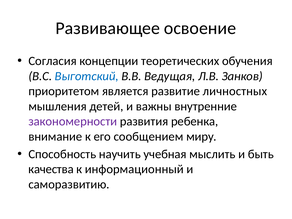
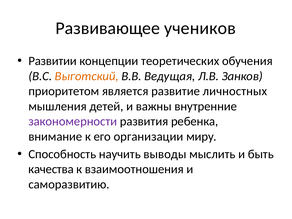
освоение: освоение -> учеников
Согласия: Согласия -> Развитии
Выготский colour: blue -> orange
сообщением: сообщением -> организации
учебная: учебная -> выводы
информационный: информационный -> взаимоотношения
